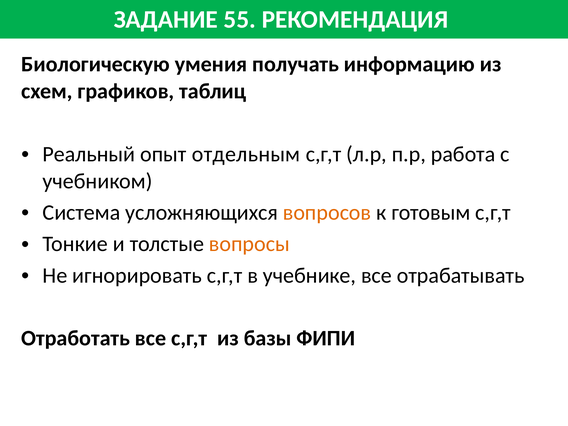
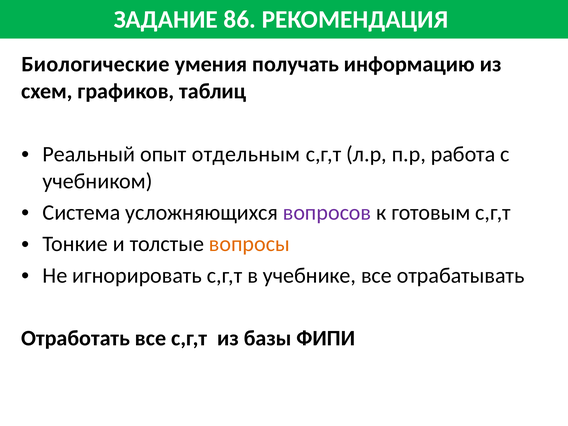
55: 55 -> 86
Биологическую: Биологическую -> Биологические
вопросов colour: orange -> purple
